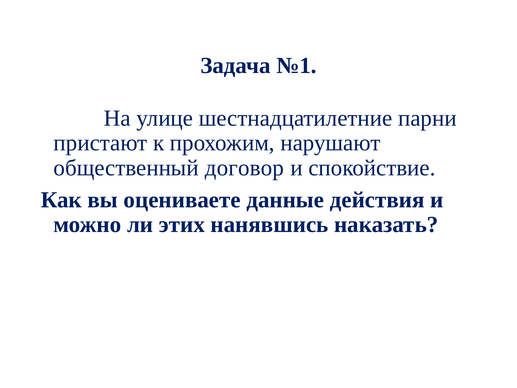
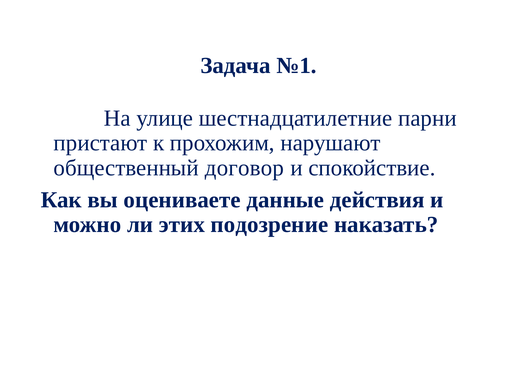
нанявшись: нанявшись -> подозрение
